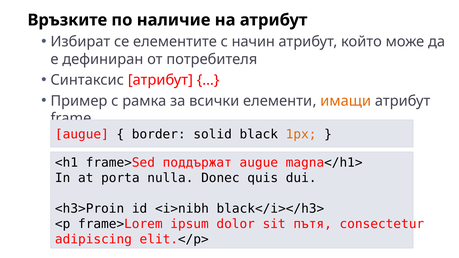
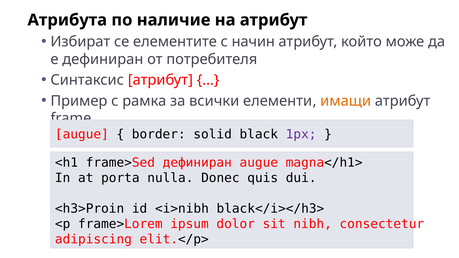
Връзките: Връзките -> Атрибута
1px colour: orange -> purple
frame>Sed поддържат: поддържат -> дефиниран
пътя: пътя -> nibh
